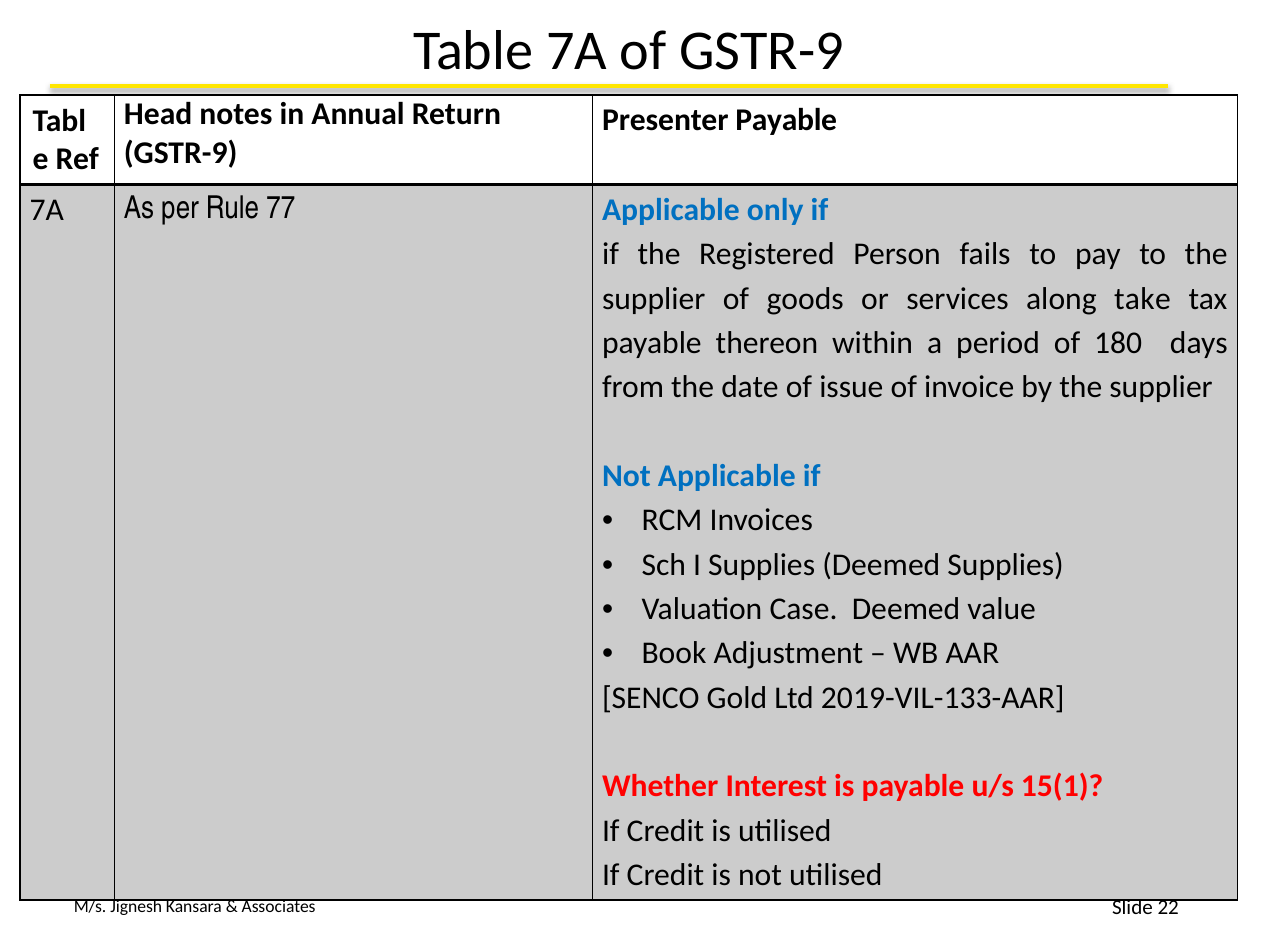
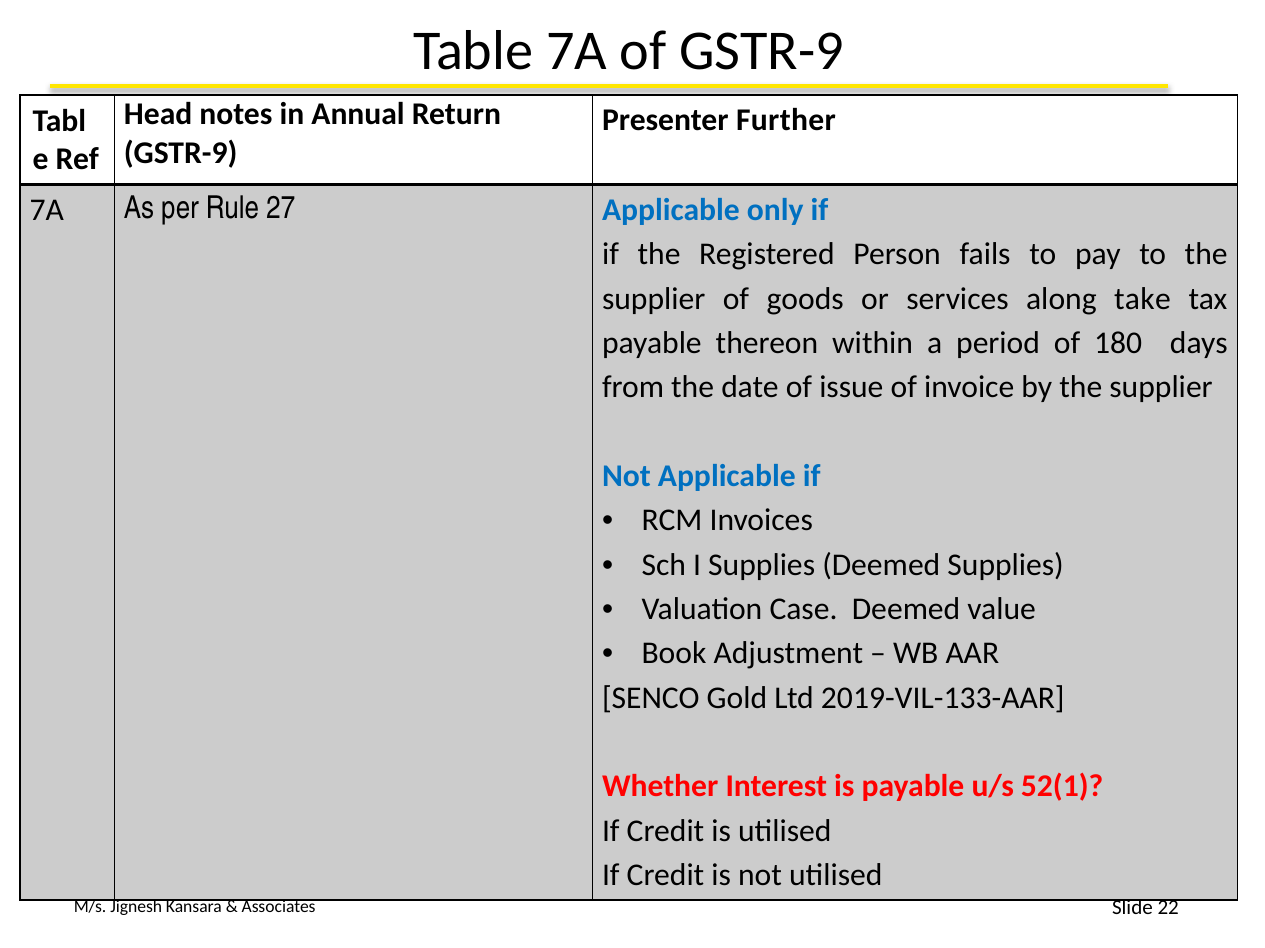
Presenter Payable: Payable -> Further
77: 77 -> 27
15(1: 15(1 -> 52(1
